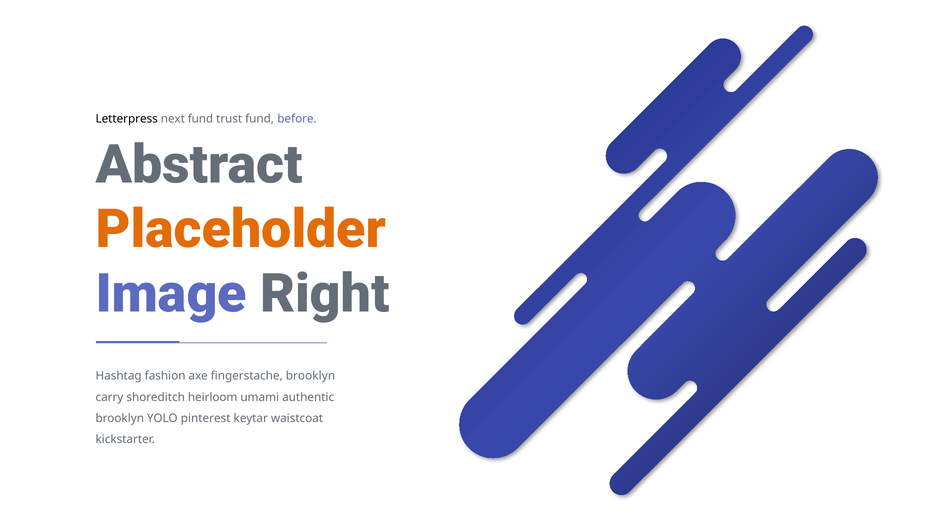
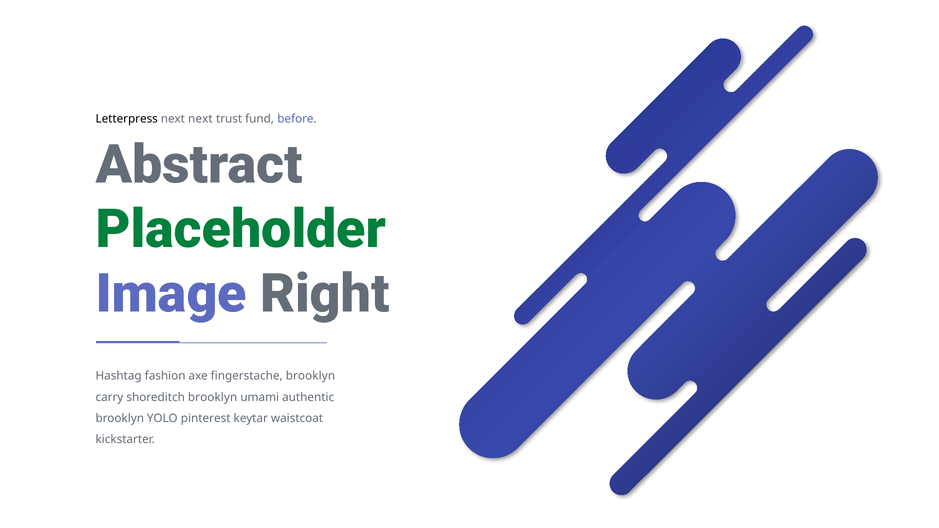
next fund: fund -> next
Placeholder colour: orange -> green
shoreditch heirloom: heirloom -> brooklyn
